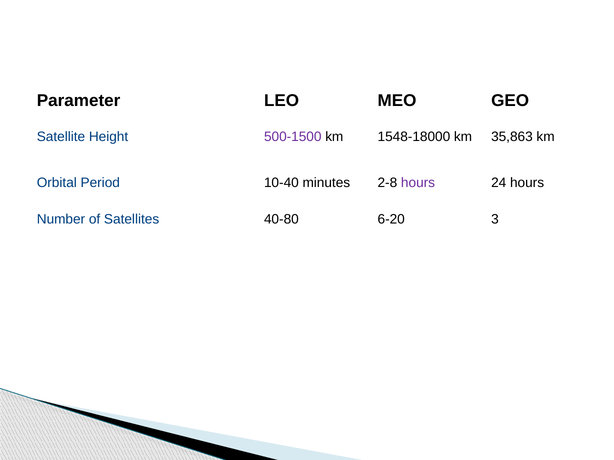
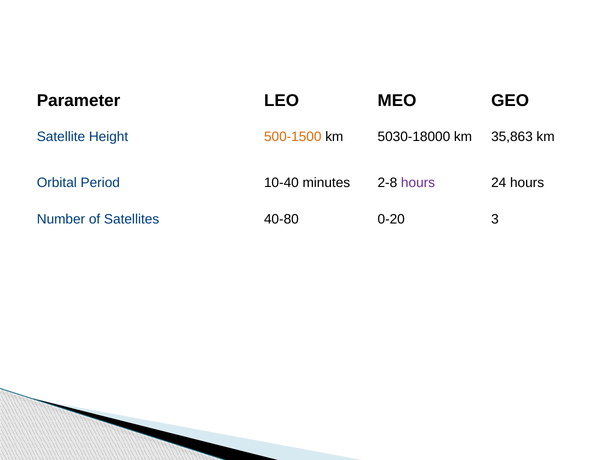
500-1500 colour: purple -> orange
1548-18000: 1548-18000 -> 5030-18000
6-20: 6-20 -> 0-20
